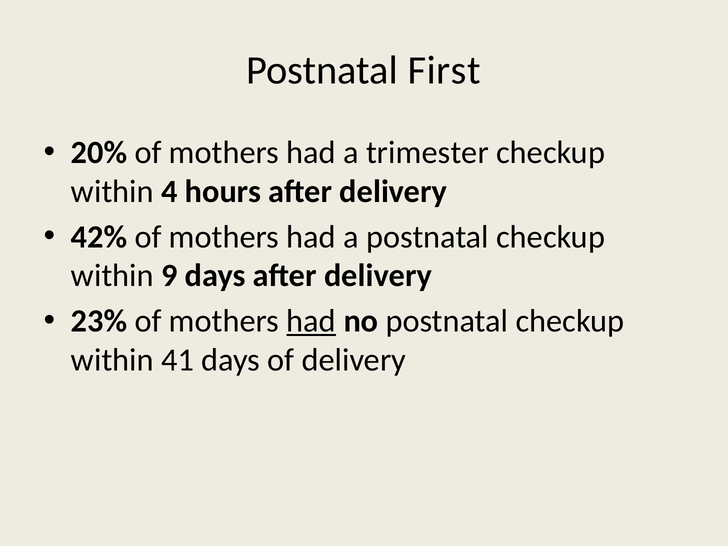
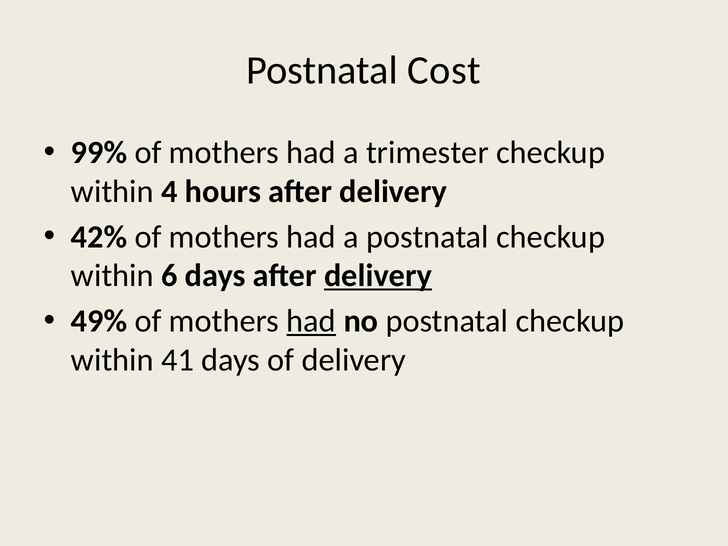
First: First -> Cost
20%: 20% -> 99%
9: 9 -> 6
delivery at (378, 276) underline: none -> present
23%: 23% -> 49%
